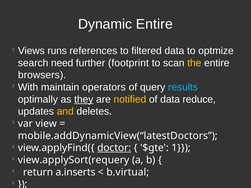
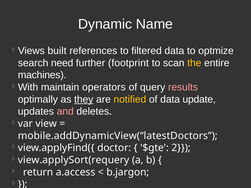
Dynamic Entire: Entire -> Name
runs: runs -> built
browsers: browsers -> machines
results colour: light blue -> pink
reduce: reduce -> update
and colour: yellow -> pink
doctor underline: present -> none
1: 1 -> 2
a.inserts: a.inserts -> a.access
b.virtual: b.virtual -> b.jargon
